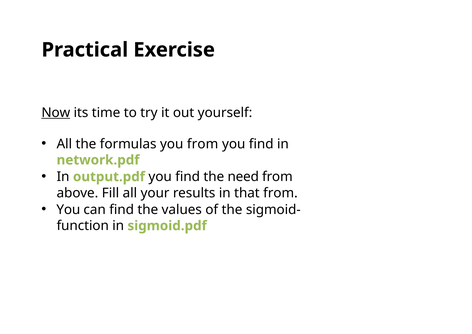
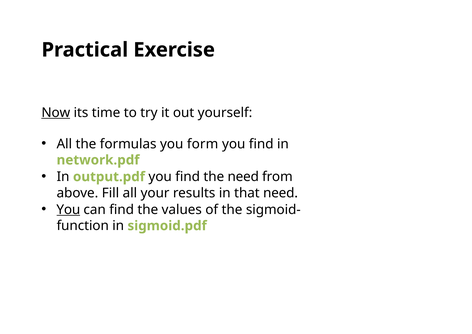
you from: from -> form
that from: from -> need
You at (68, 210) underline: none -> present
